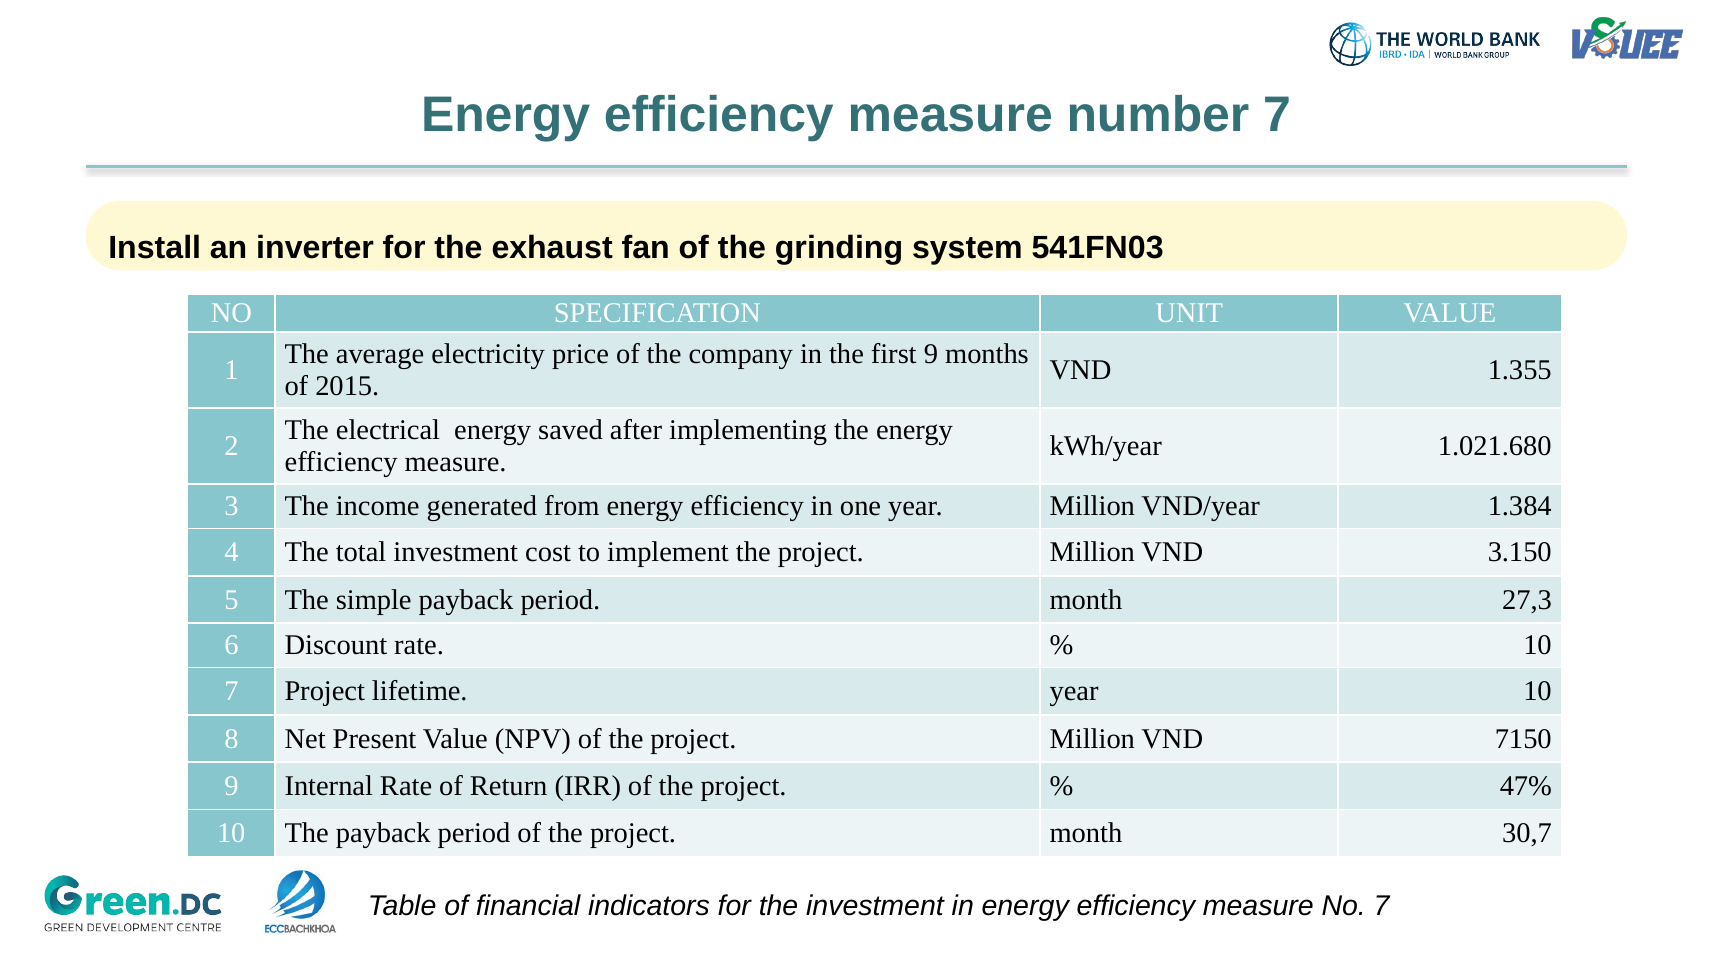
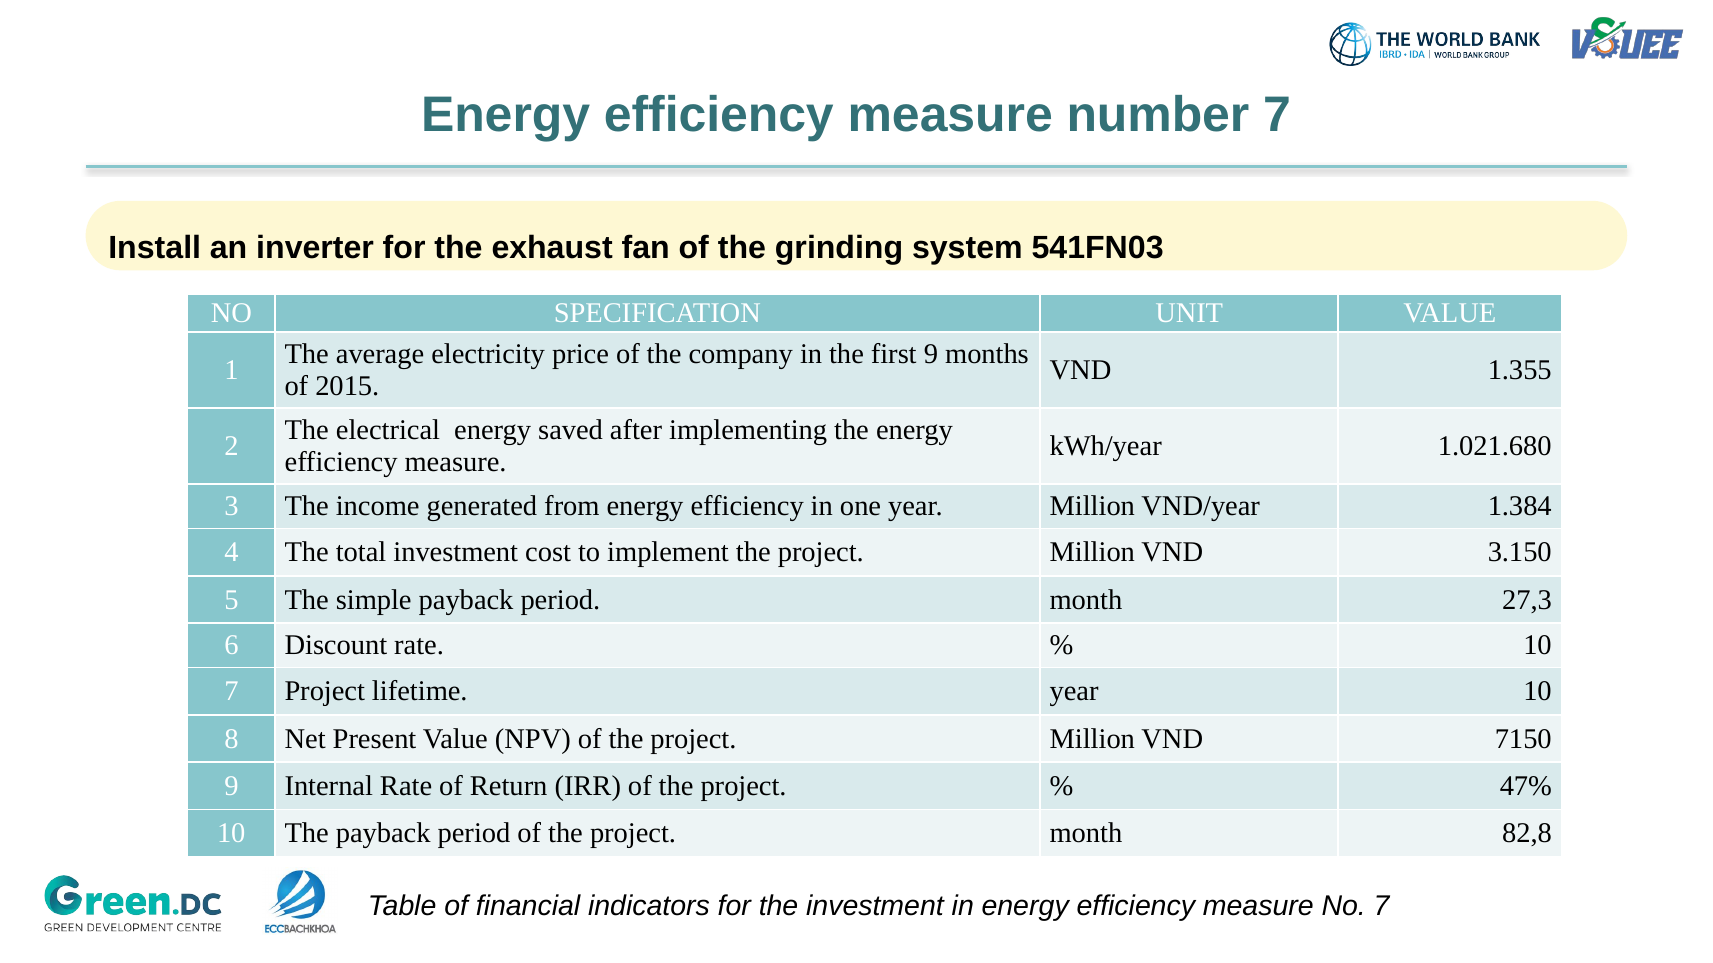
30,7: 30,7 -> 82,8
